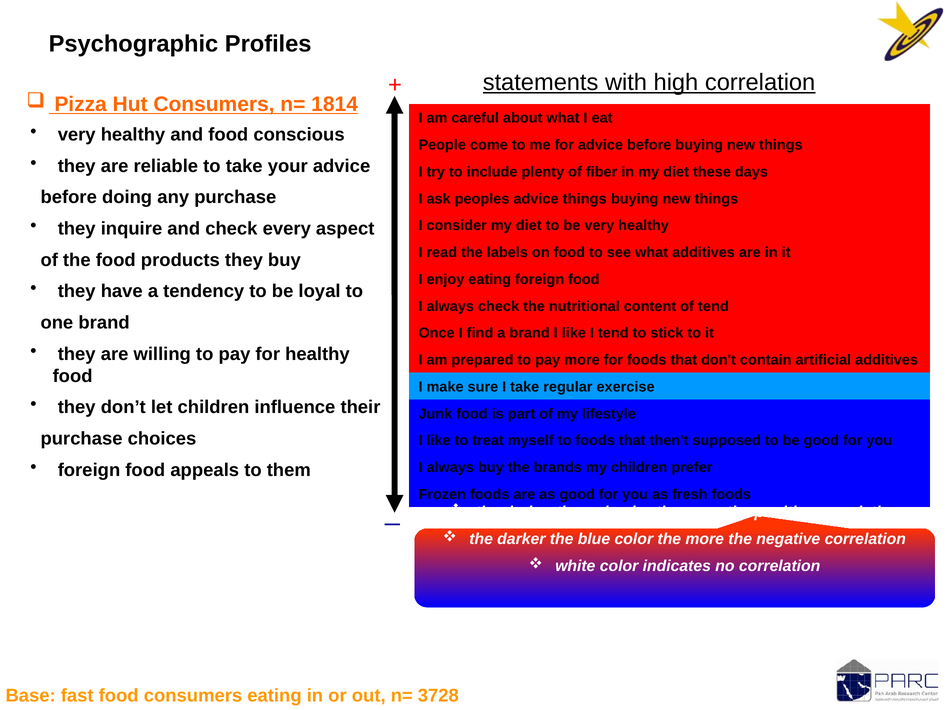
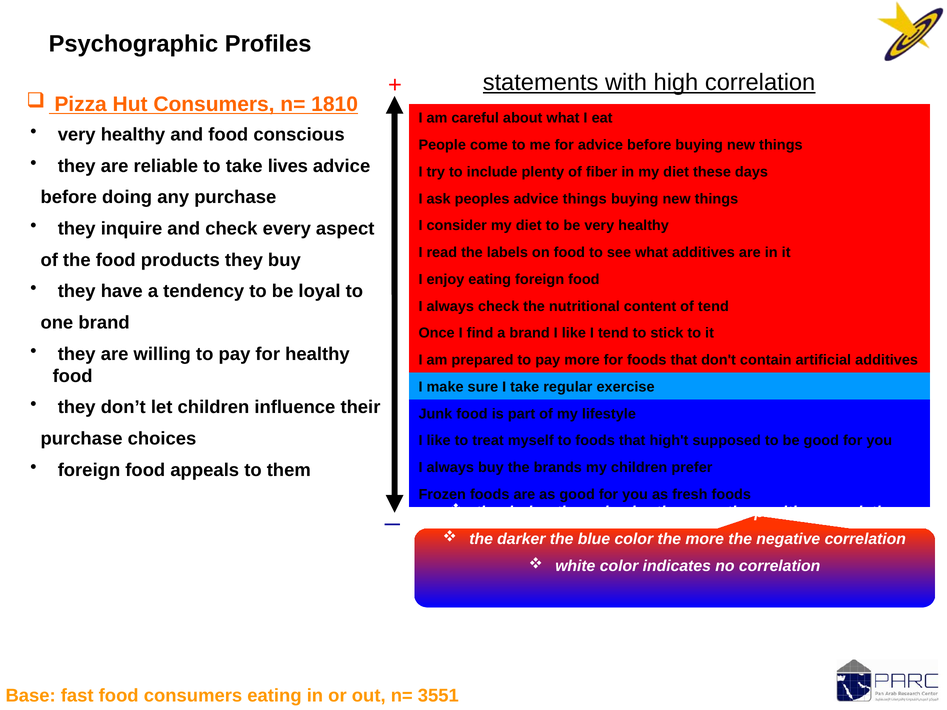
1814: 1814 -> 1810
your: your -> lives
then't: then't -> high't
3728: 3728 -> 3551
